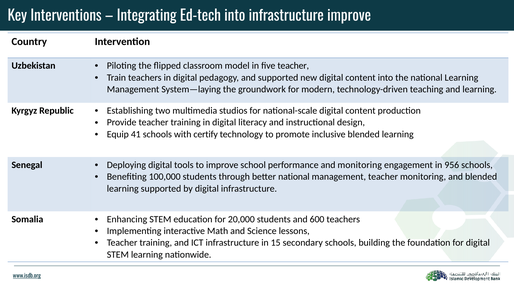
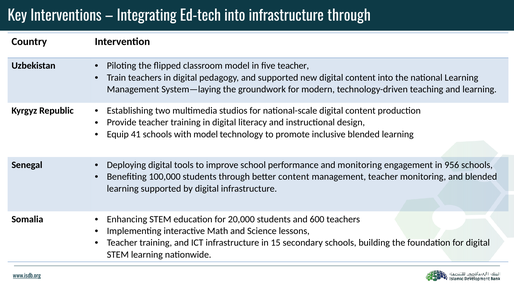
infrastructure improve: improve -> through
with certify: certify -> model
better national: national -> content
